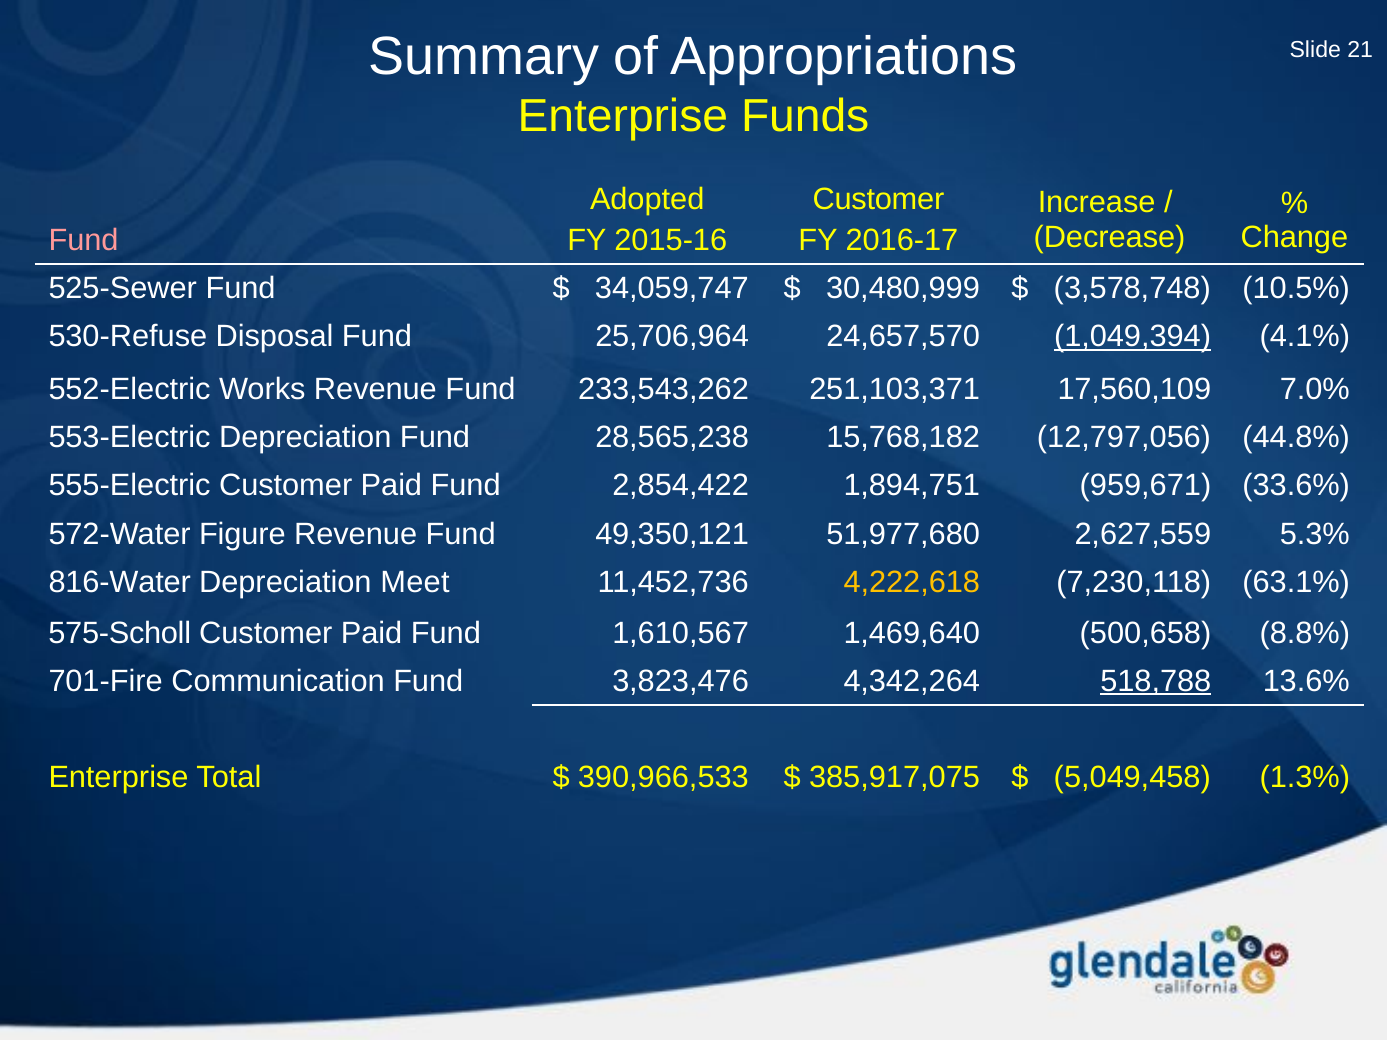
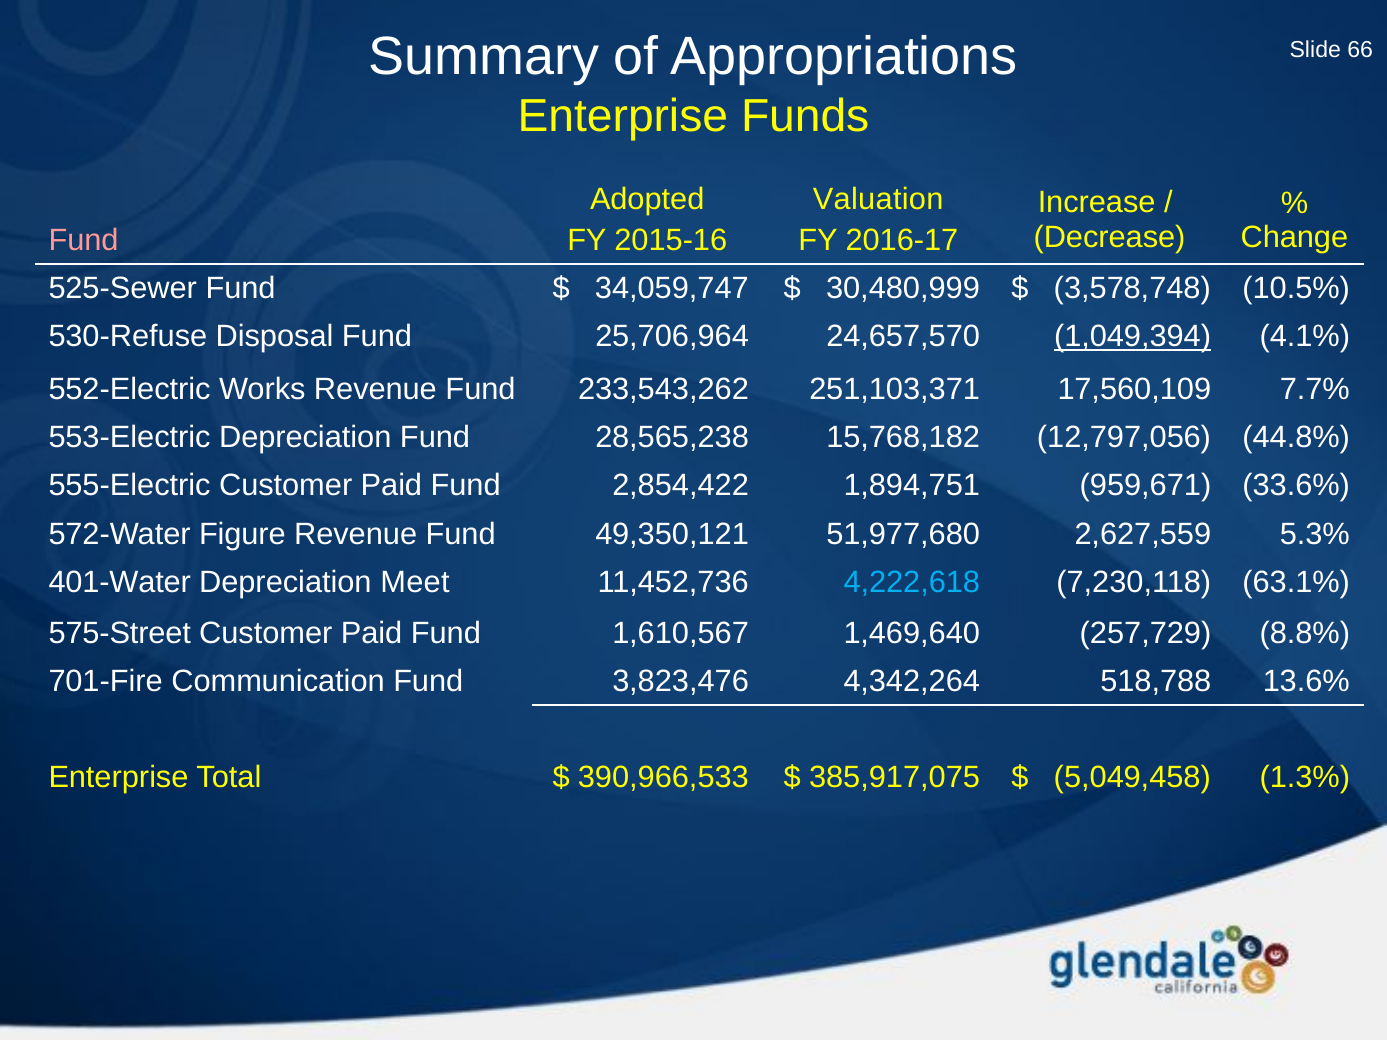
21: 21 -> 66
Customer at (878, 200): Customer -> Valuation
7.0%: 7.0% -> 7.7%
816-Water: 816-Water -> 401-Water
4,222,618 colour: yellow -> light blue
575-Scholl: 575-Scholl -> 575-Street
500,658: 500,658 -> 257,729
518,788 underline: present -> none
